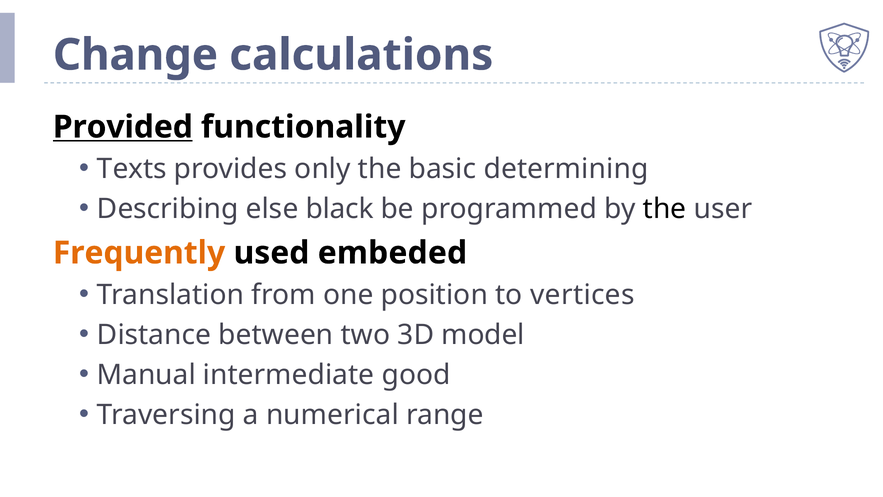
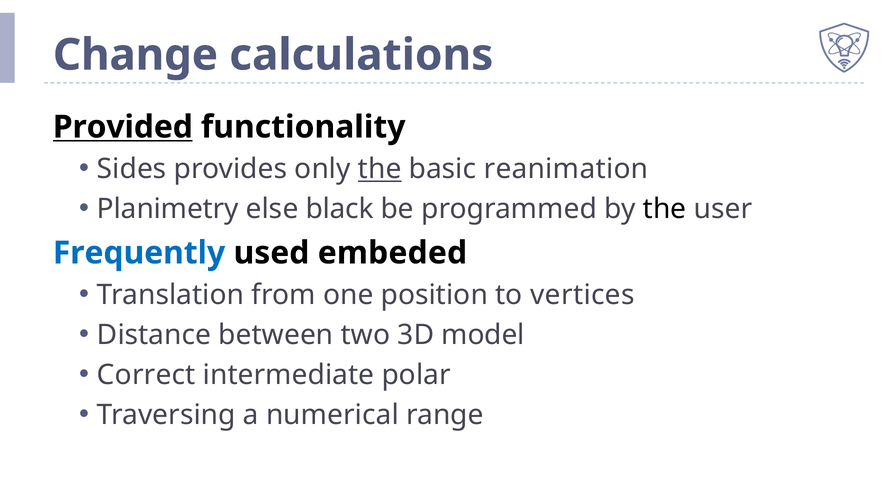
Texts: Texts -> Sides
the at (380, 169) underline: none -> present
determining: determining -> reanimation
Describing: Describing -> Planimetry
Frequently colour: orange -> blue
Manual: Manual -> Correct
good: good -> polar
